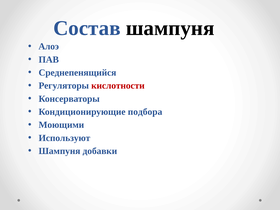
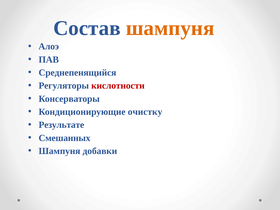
шампуня at (170, 28) colour: black -> orange
подбора: подбора -> очистку
Моющими: Моющими -> Результате
Используют: Используют -> Смешанных
